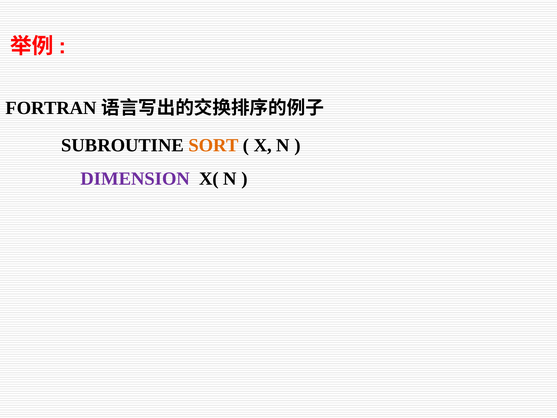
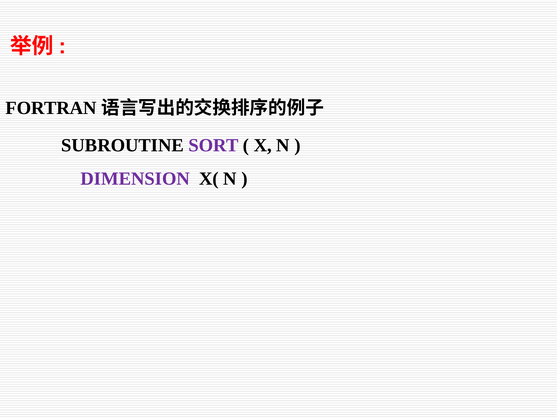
SORT colour: orange -> purple
